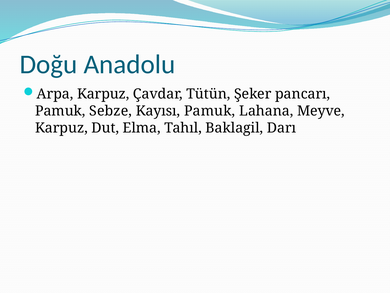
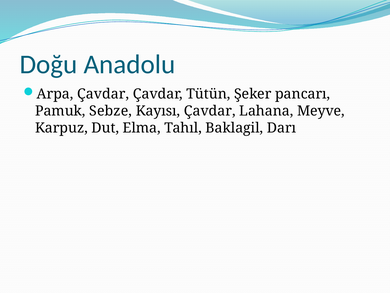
Arpa Karpuz: Karpuz -> Çavdar
Kayısı Pamuk: Pamuk -> Çavdar
